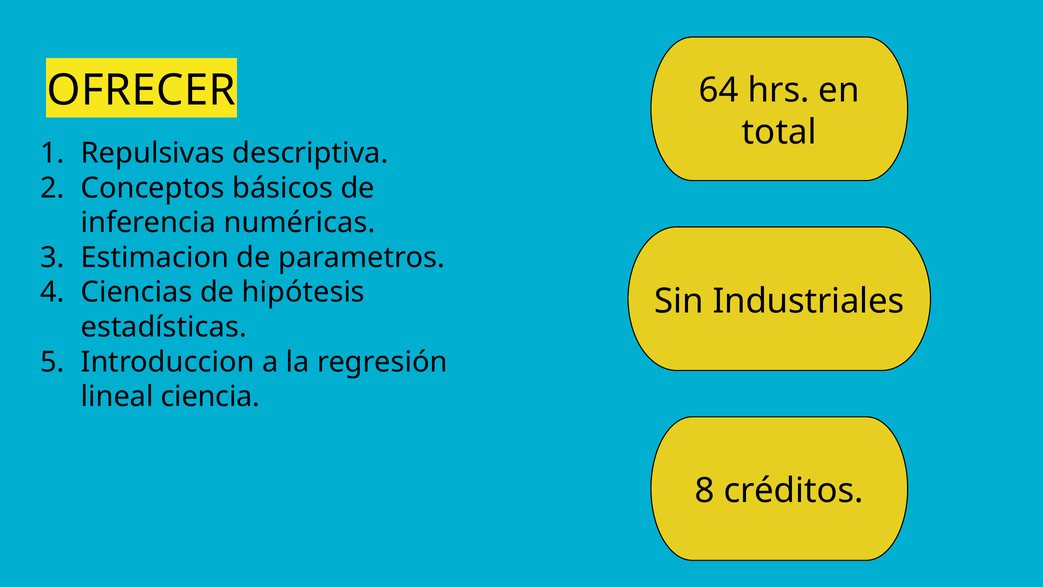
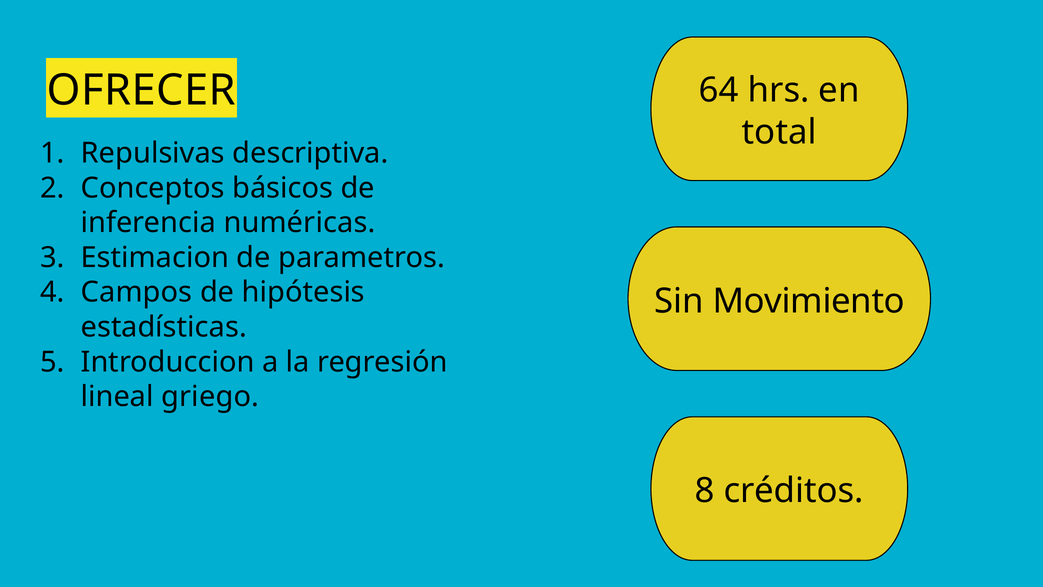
Ciencias: Ciencias -> Campos
Industriales: Industriales -> Movimiento
ciencia: ciencia -> griego
